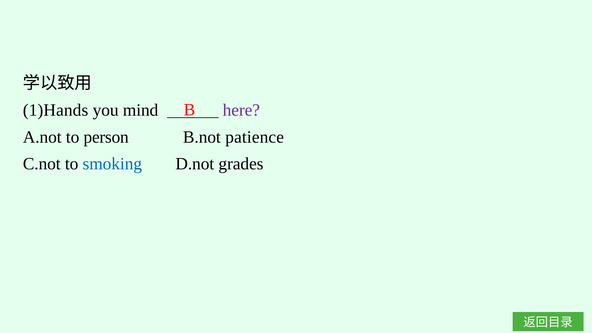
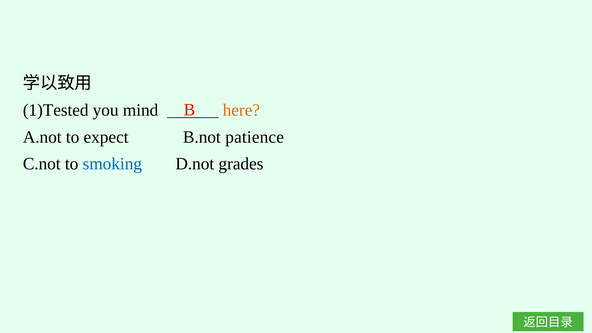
1)Hands: 1)Hands -> 1)Tested
here colour: purple -> orange
person: person -> expect
